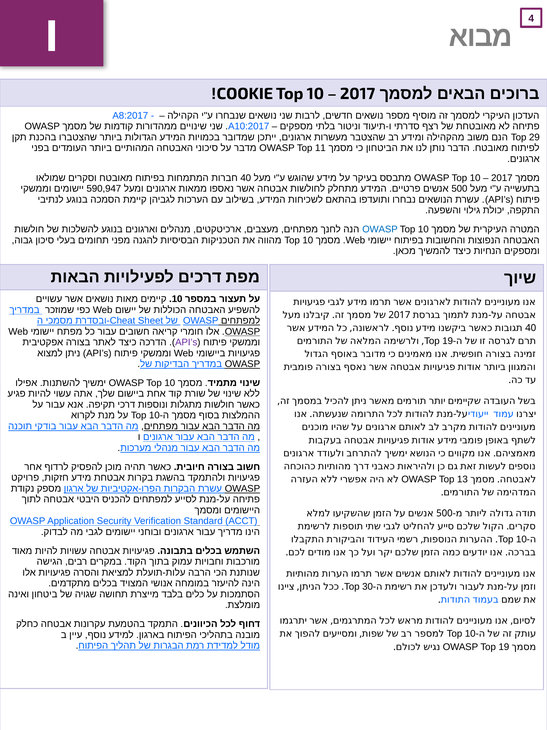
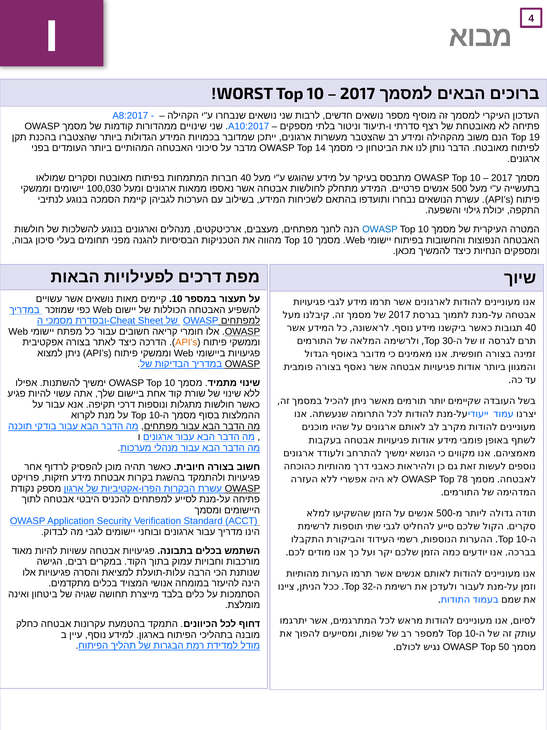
COOKIE: COOKIE -> WORST
29: 29 -> 19
11: 11 -> 14
590,947: 590,947 -> 100,030
19 at (448, 341): 19 -> 30
API’s at (186, 342) colour: purple -> orange
13: 13 -> 78
30: 30 -> 32
OWASP Top 19: 19 -> 50
